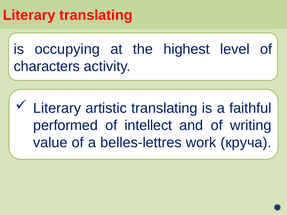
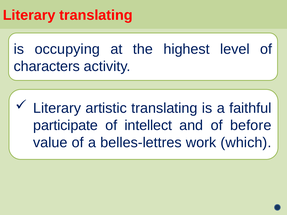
performed: performed -> participate
writing: writing -> before
круча: круча -> which
